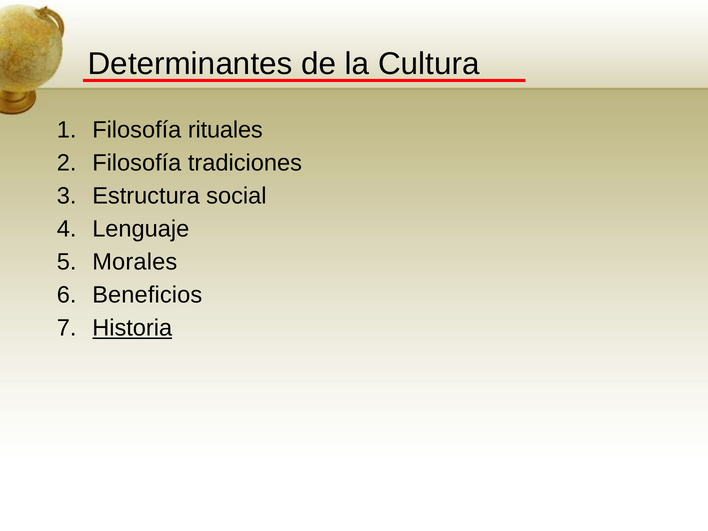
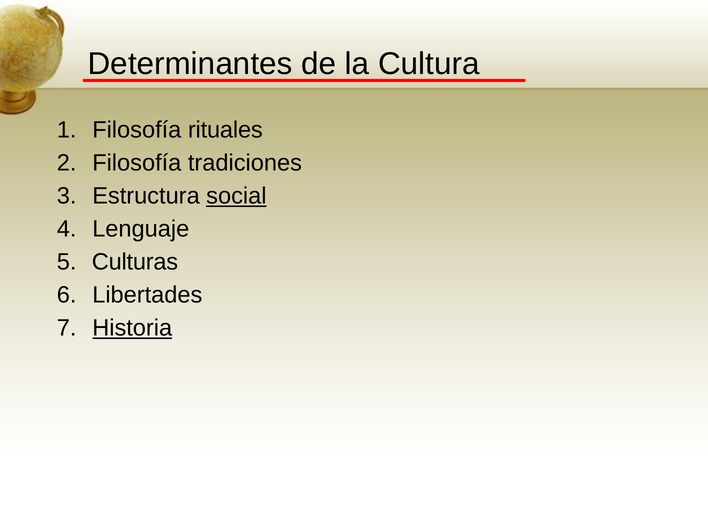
social underline: none -> present
Morales: Morales -> Culturas
Beneficios: Beneficios -> Libertades
